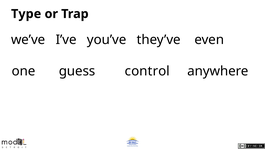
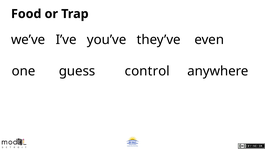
Type: Type -> Food
